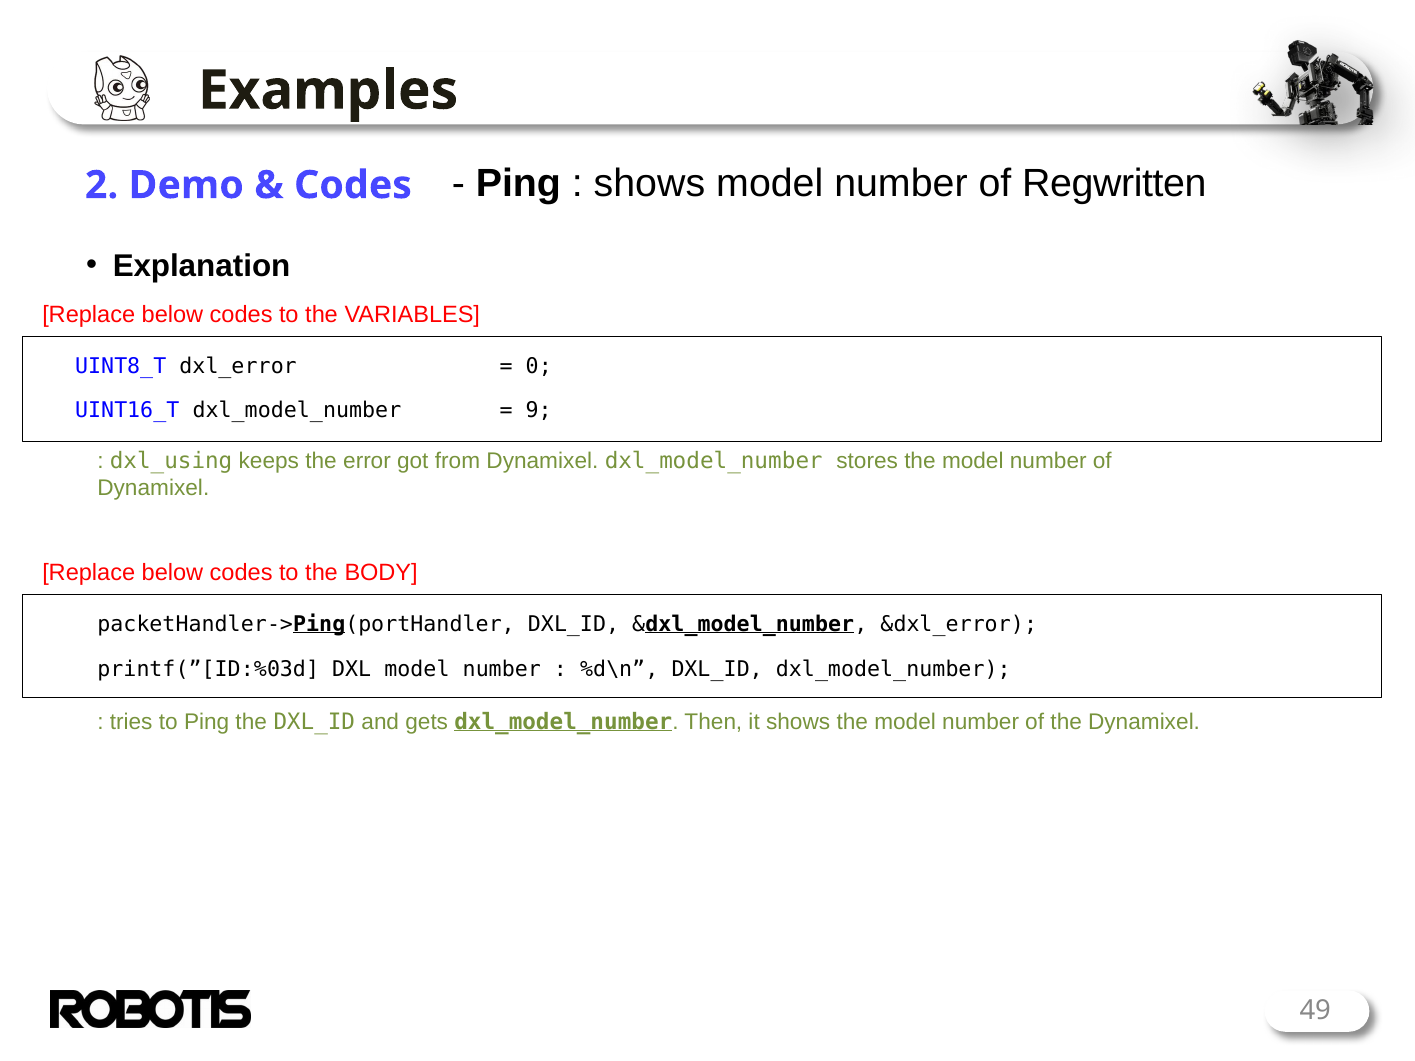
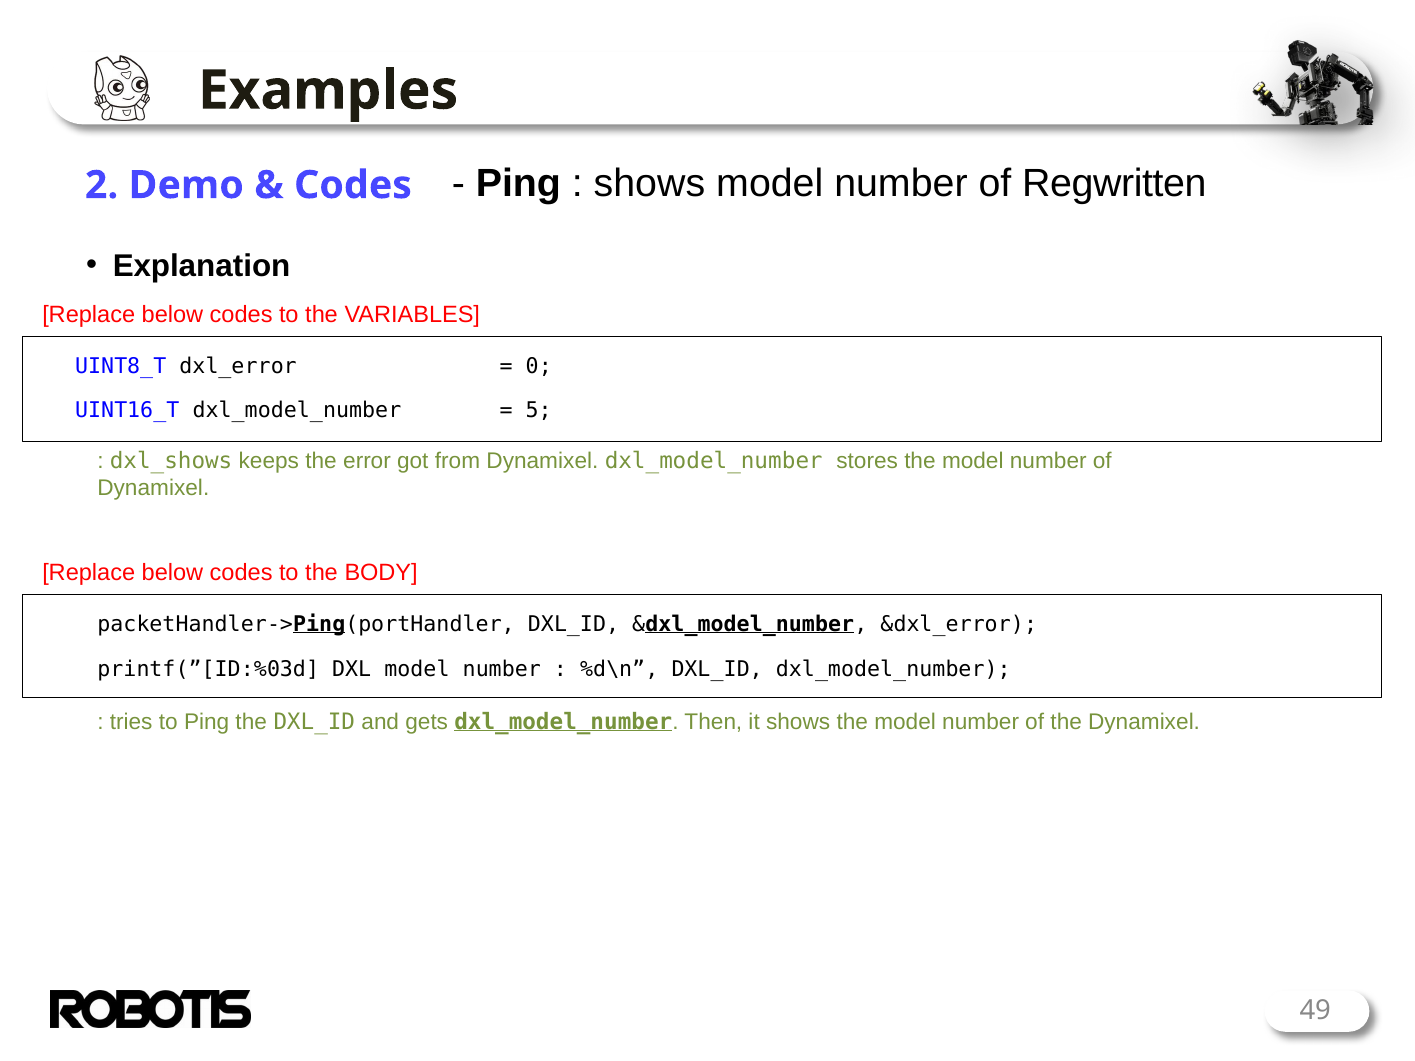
9: 9 -> 5
dxl_using: dxl_using -> dxl_shows
